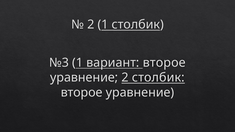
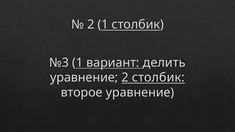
вариант второе: второе -> делить
